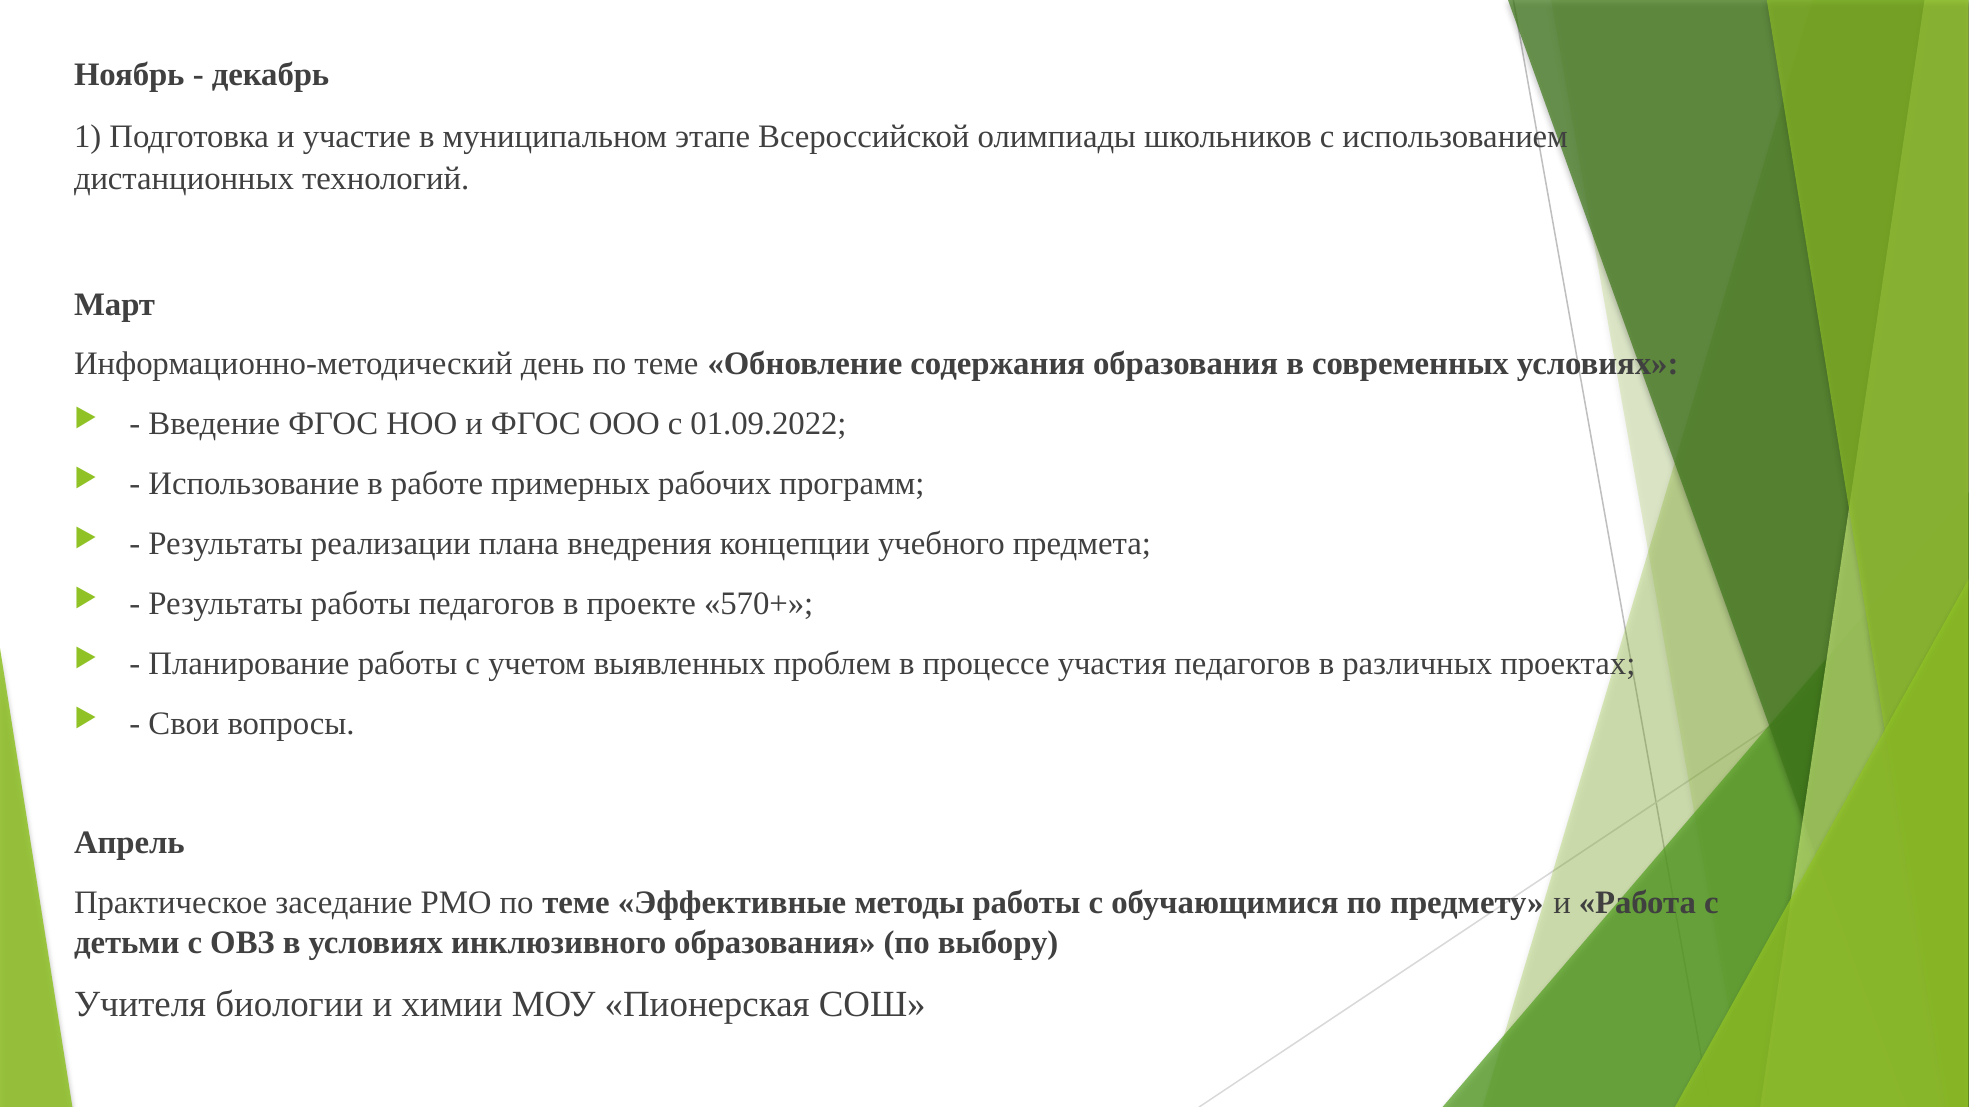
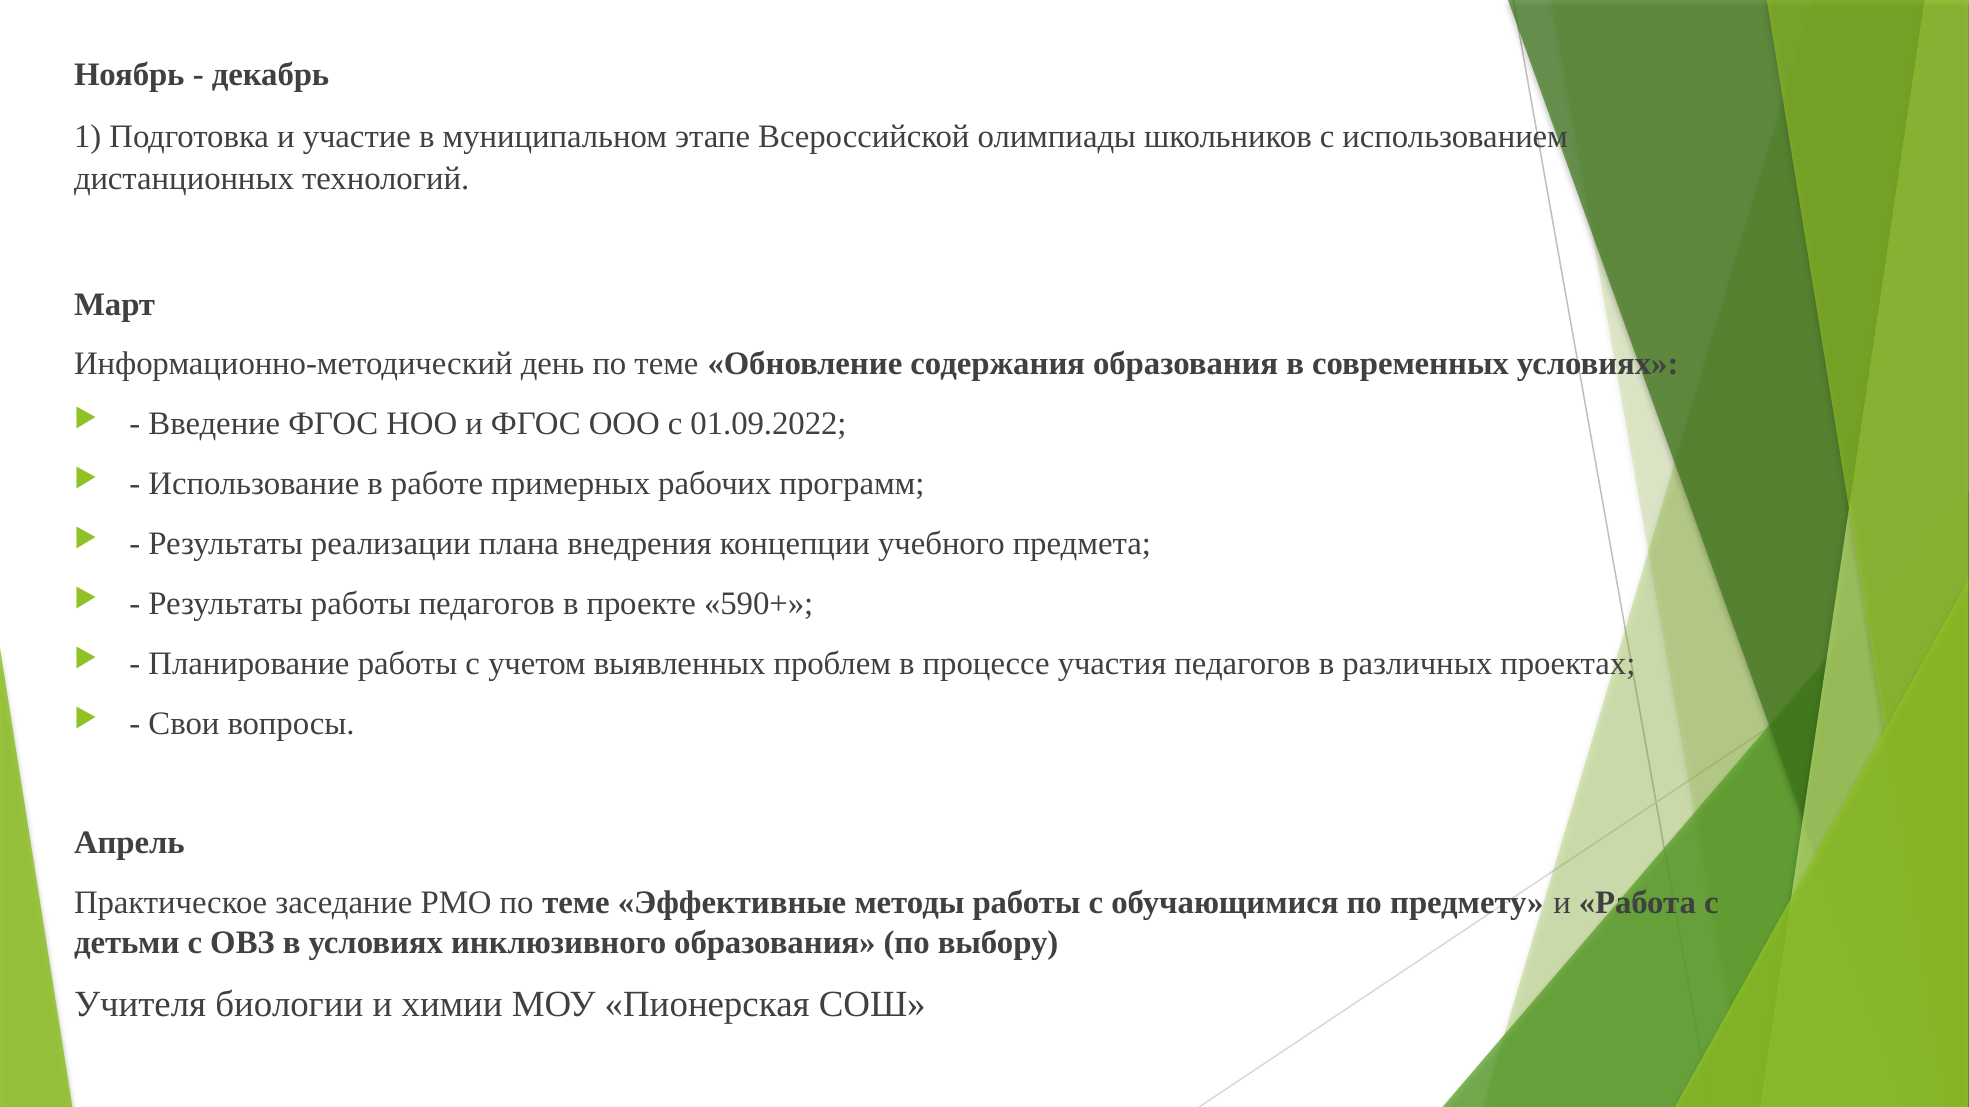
570+: 570+ -> 590+
